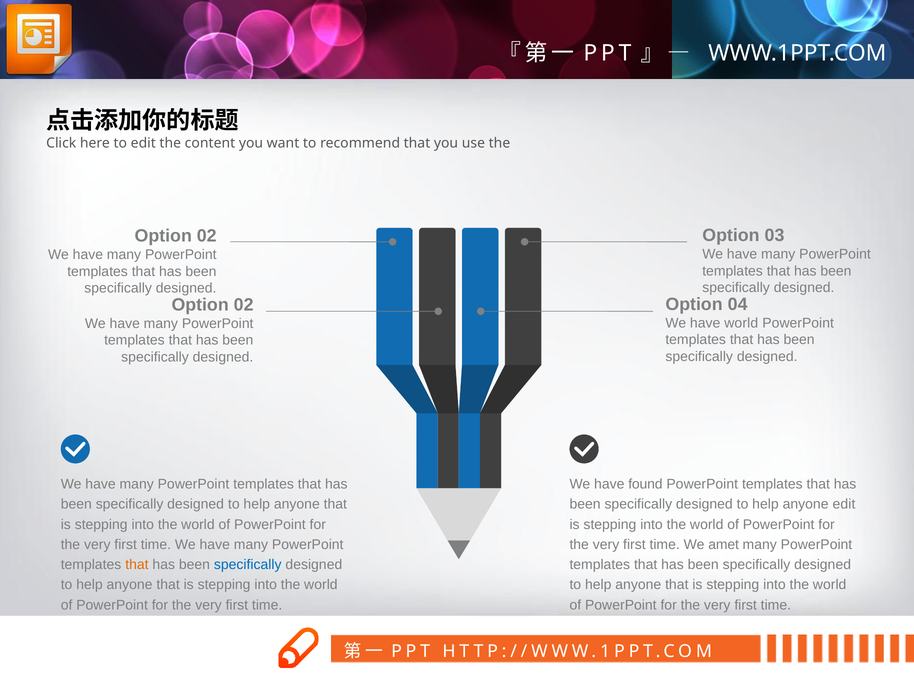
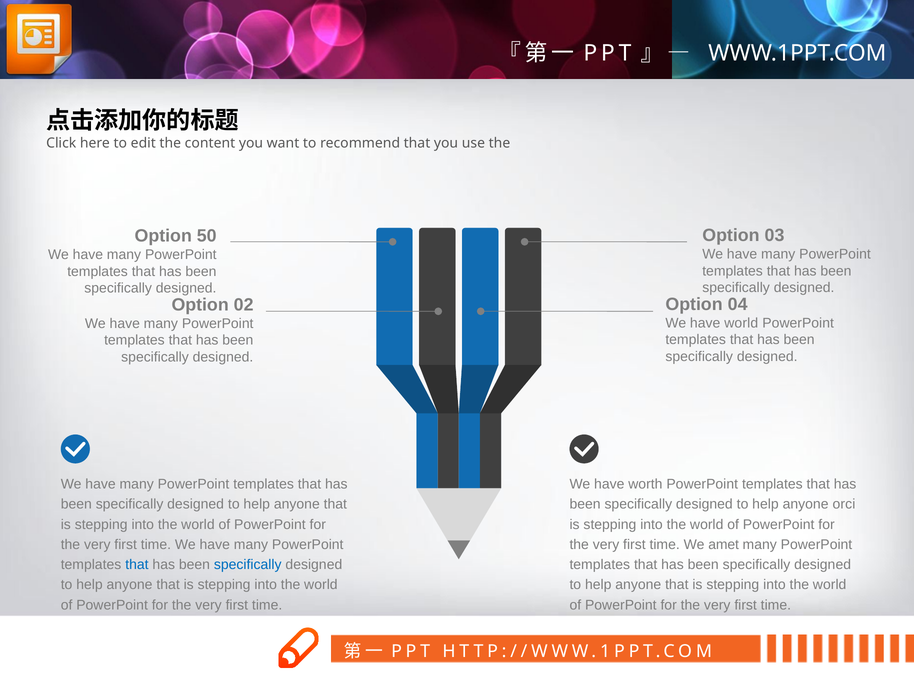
02 at (207, 236): 02 -> 50
found: found -> worth
anyone edit: edit -> orci
that at (137, 564) colour: orange -> blue
